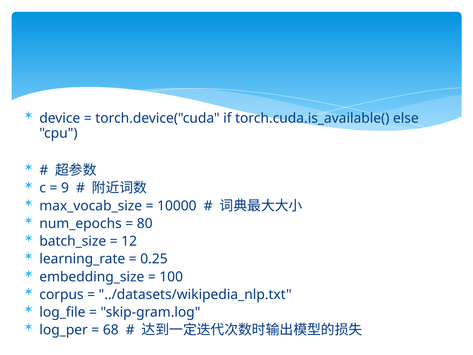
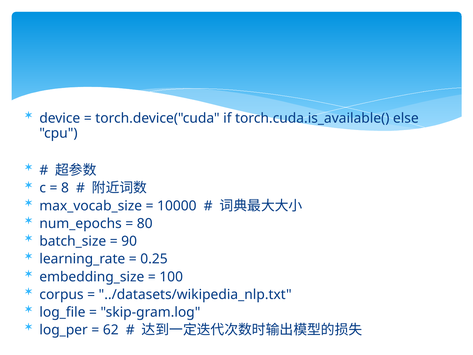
9: 9 -> 8
12: 12 -> 90
68: 68 -> 62
